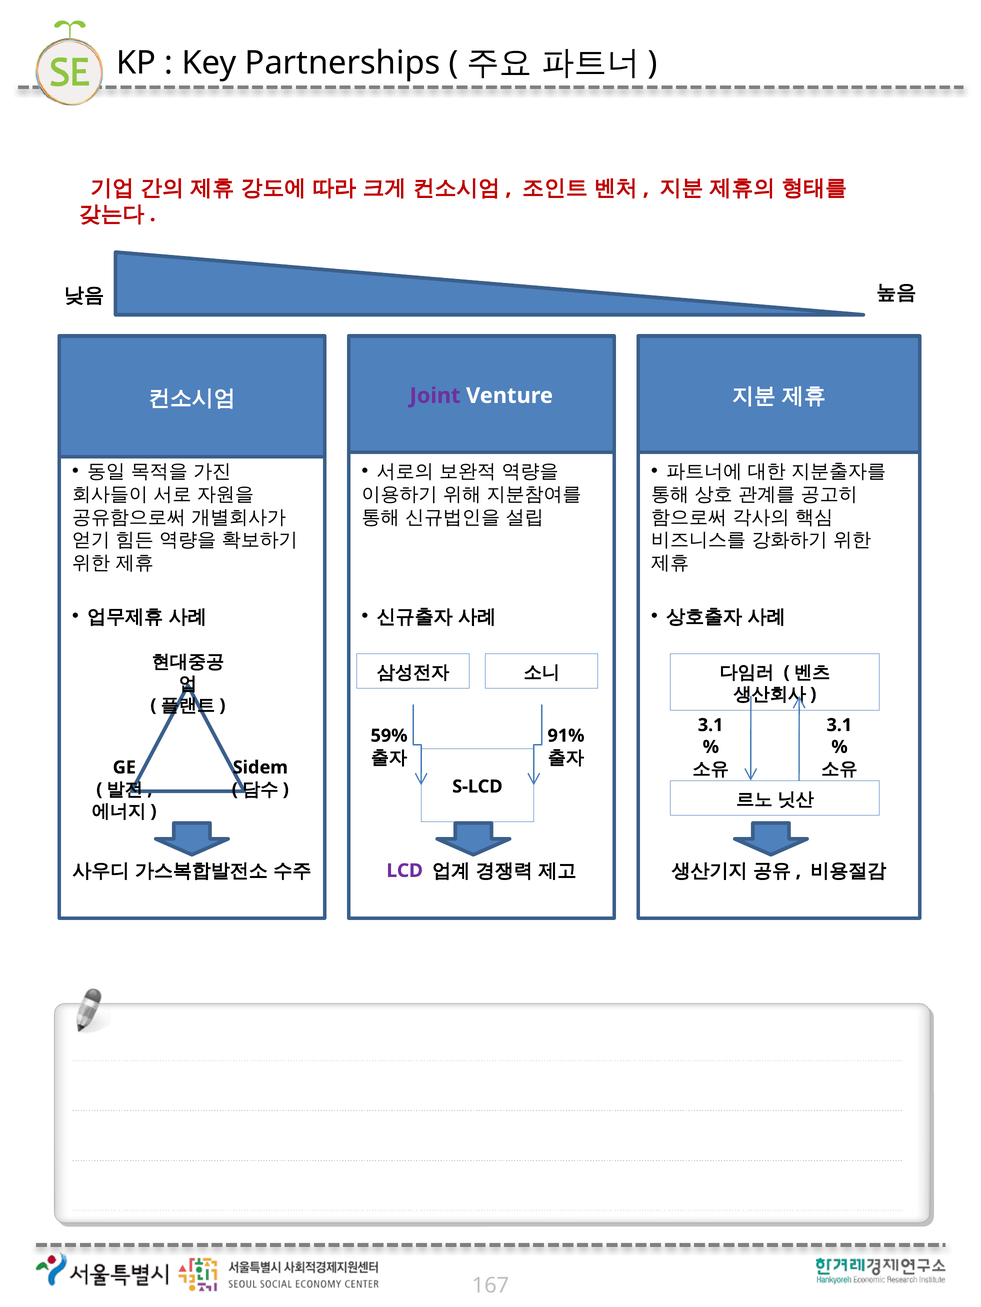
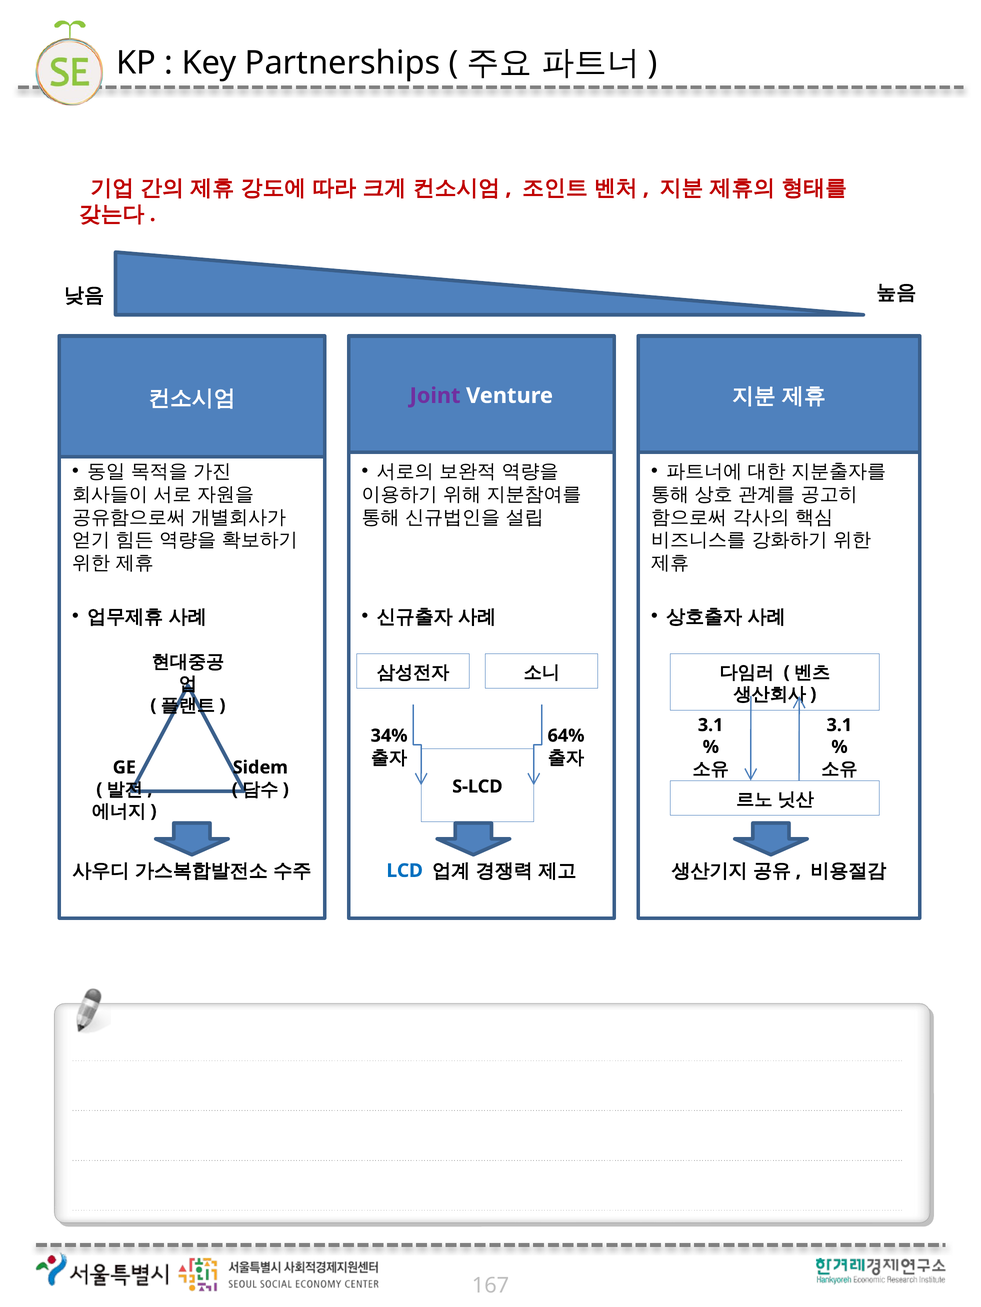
59%: 59% -> 34%
91%: 91% -> 64%
LCD colour: purple -> blue
